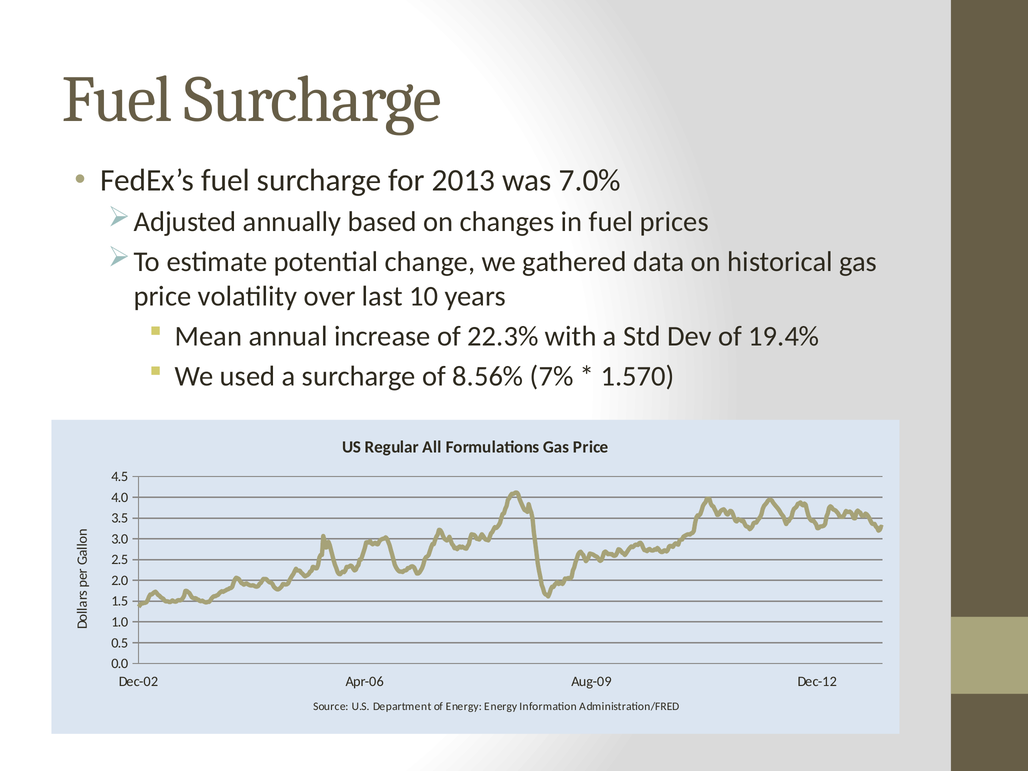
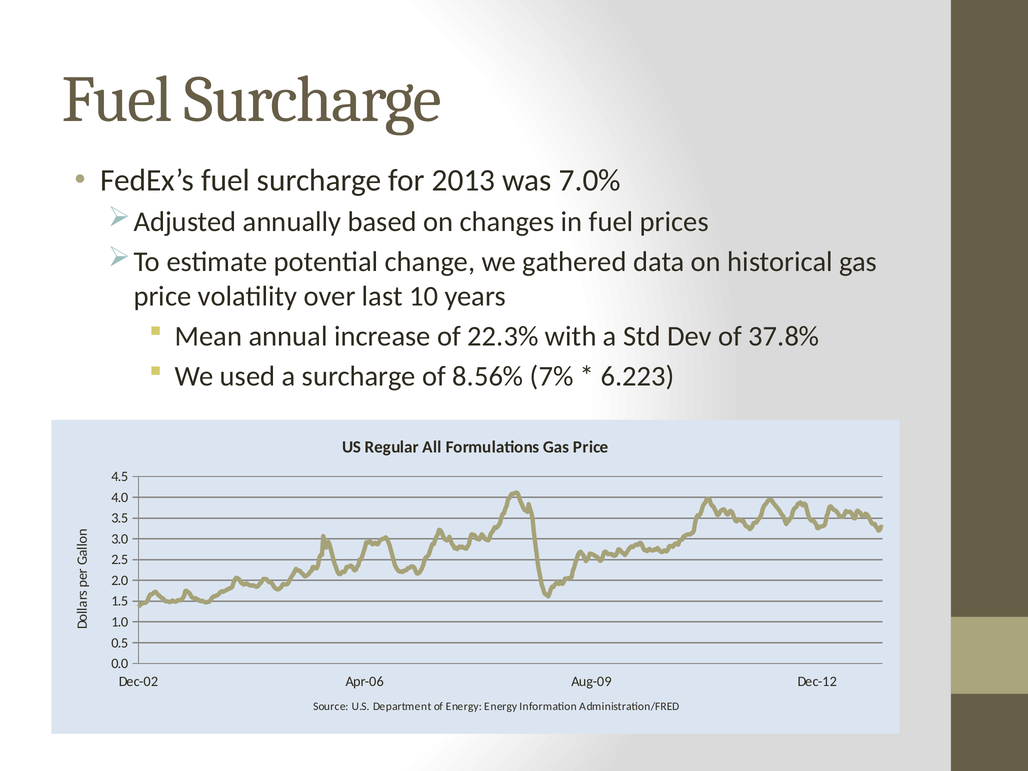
19.4%: 19.4% -> 37.8%
1.570: 1.570 -> 6.223
